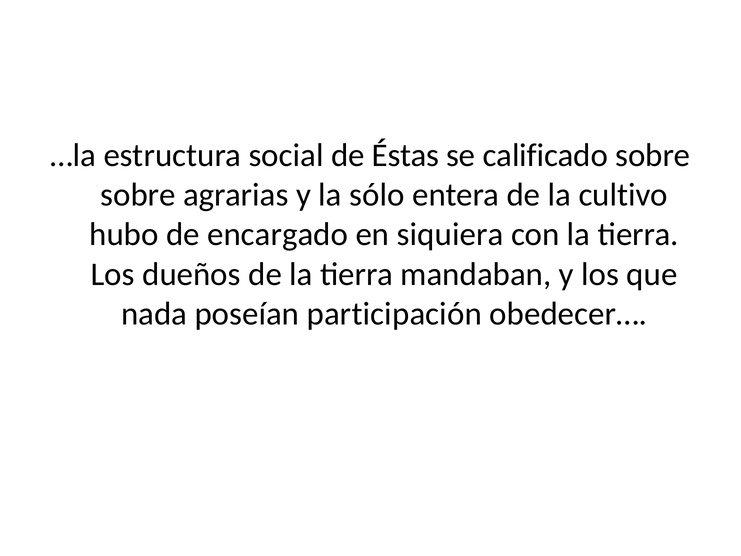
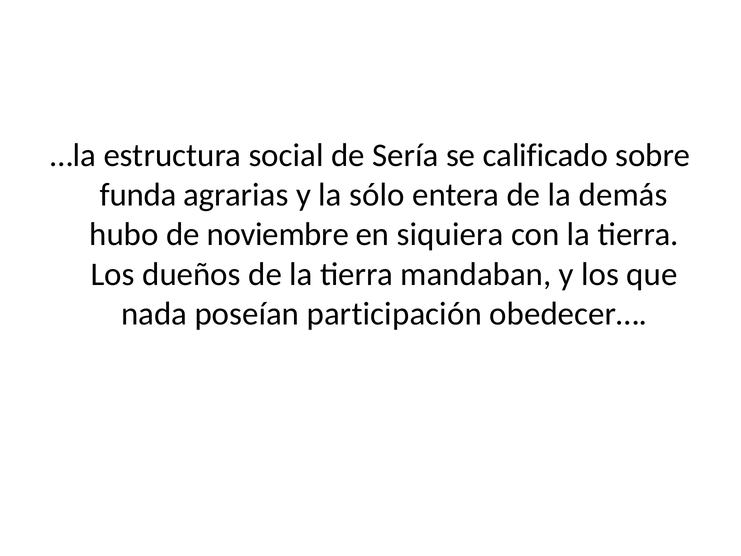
Éstas: Éstas -> Sería
sobre at (138, 195): sobre -> funda
cultivo: cultivo -> demás
encargado: encargado -> noviembre
